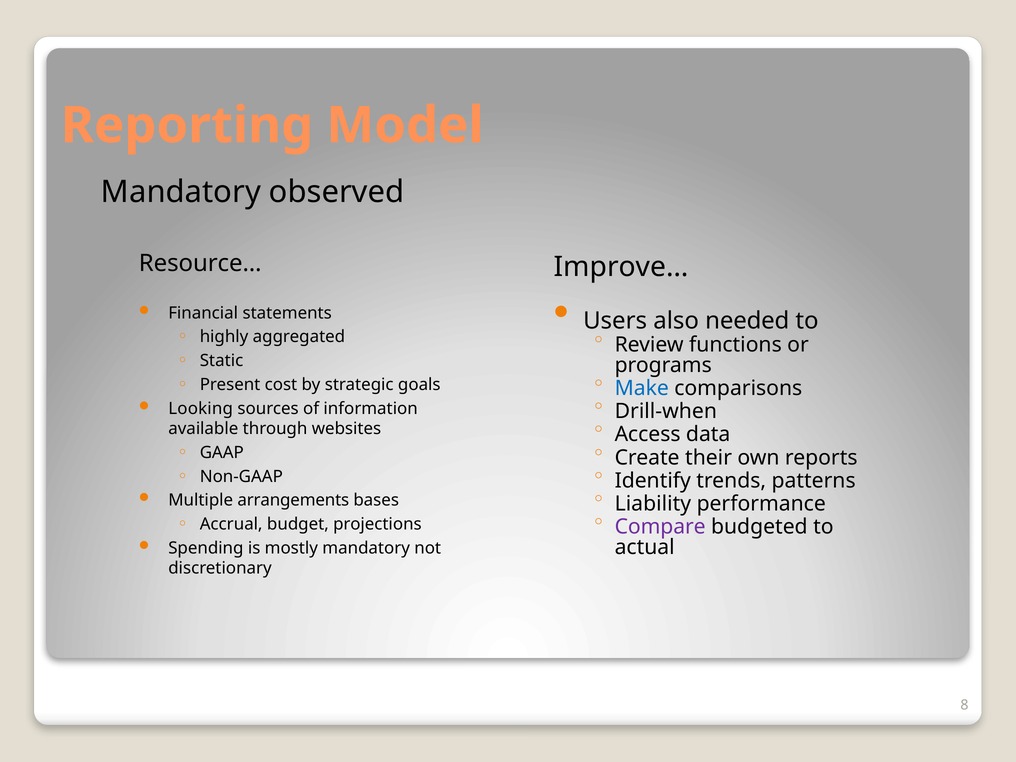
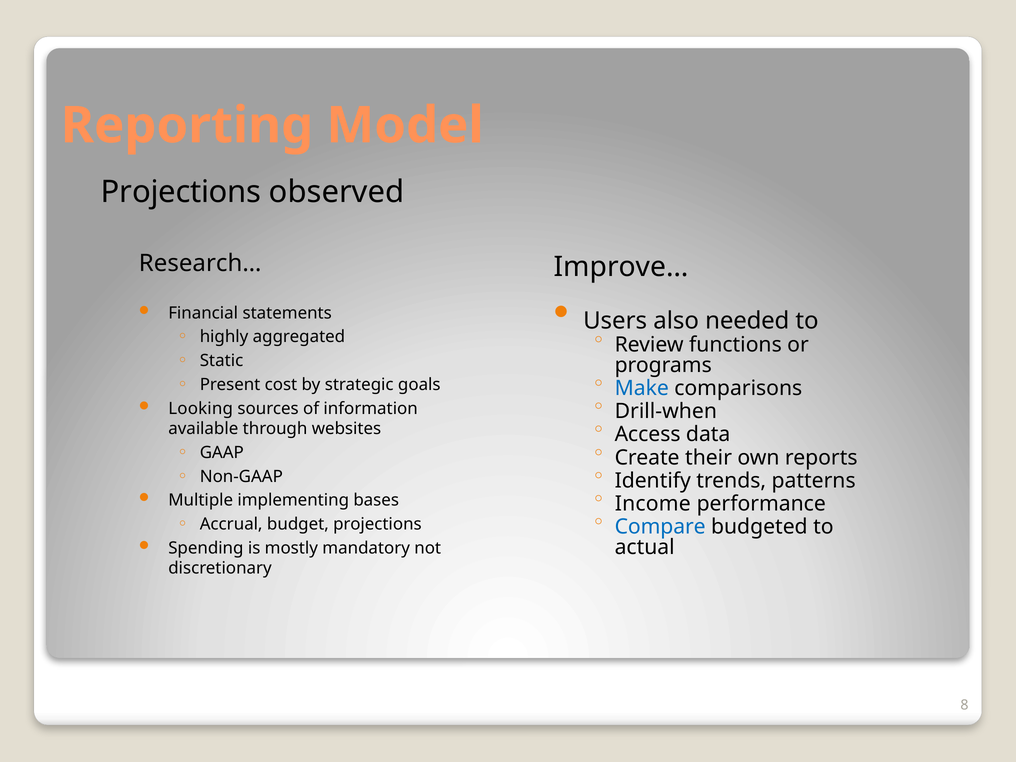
Mandatory at (181, 192): Mandatory -> Projections
Resource…: Resource… -> Research…
Liability: Liability -> Income
arrangements: arrangements -> implementing
Compare colour: purple -> blue
